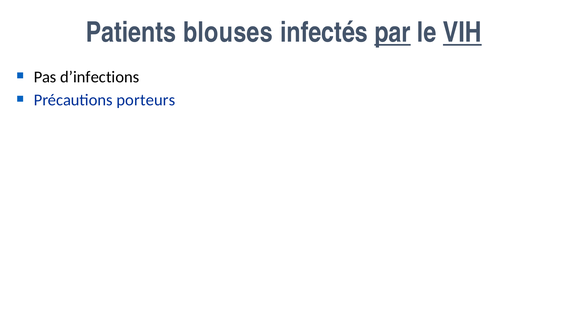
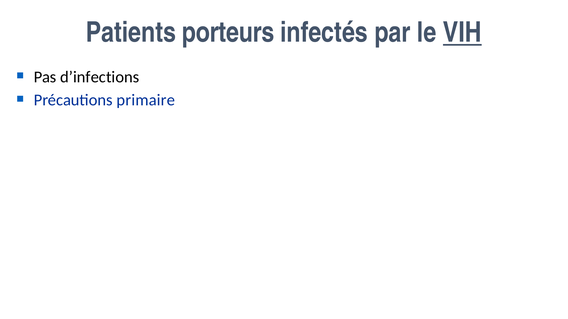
blouses: blouses -> porteurs
par underline: present -> none
porteurs: porteurs -> primaire
